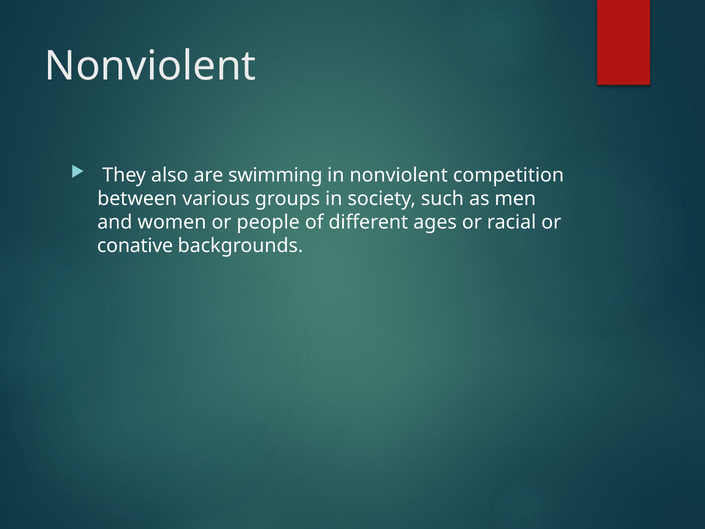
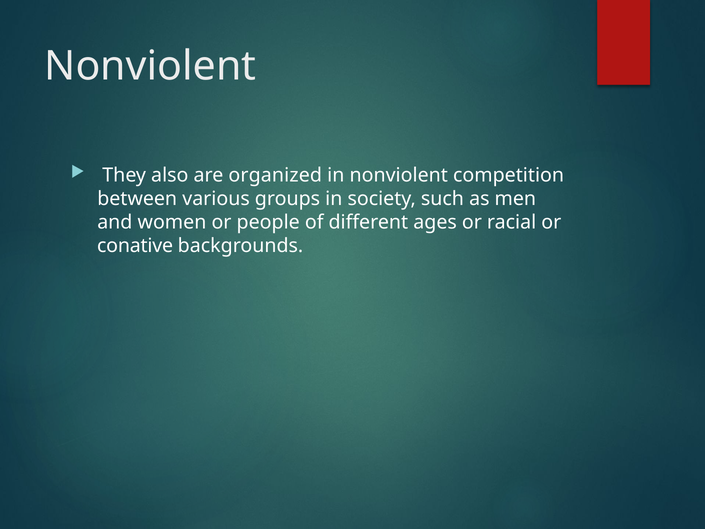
swimming: swimming -> organized
